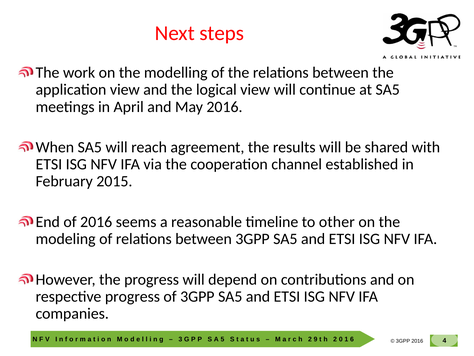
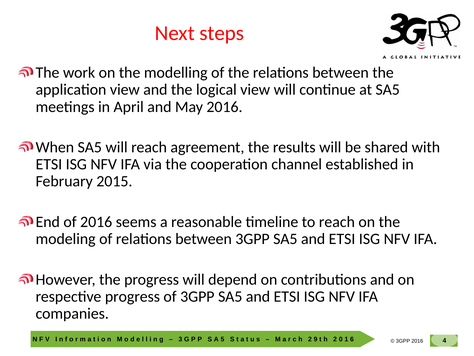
to other: other -> reach
